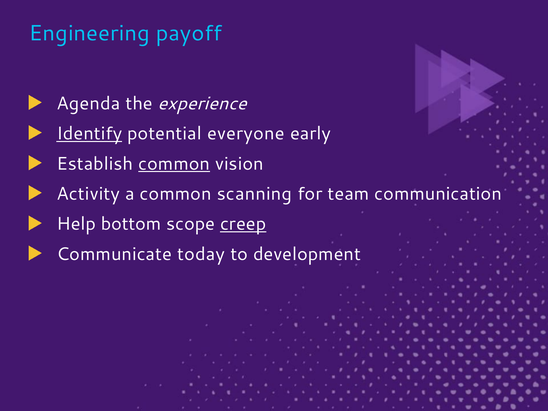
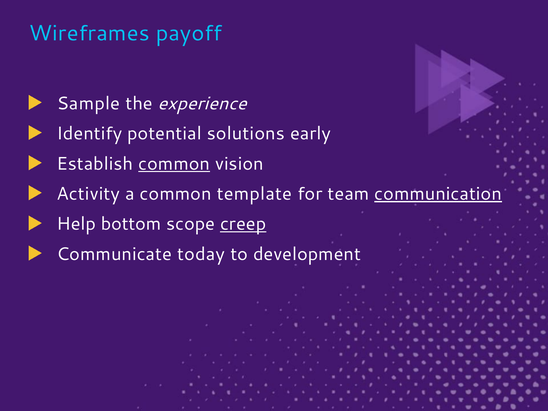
Engineering: Engineering -> Wireframes
Agenda: Agenda -> Sample
Identify underline: present -> none
everyone: everyone -> solutions
scanning: scanning -> template
communication underline: none -> present
